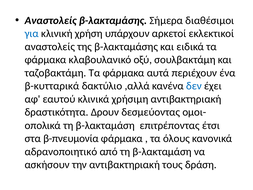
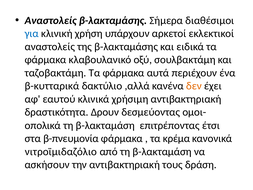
δεν colour: blue -> orange
όλους: όλους -> κρέμα
αδρανοποιητικό: αδρανοποιητικό -> νιτροϊμιδαζόλιο
